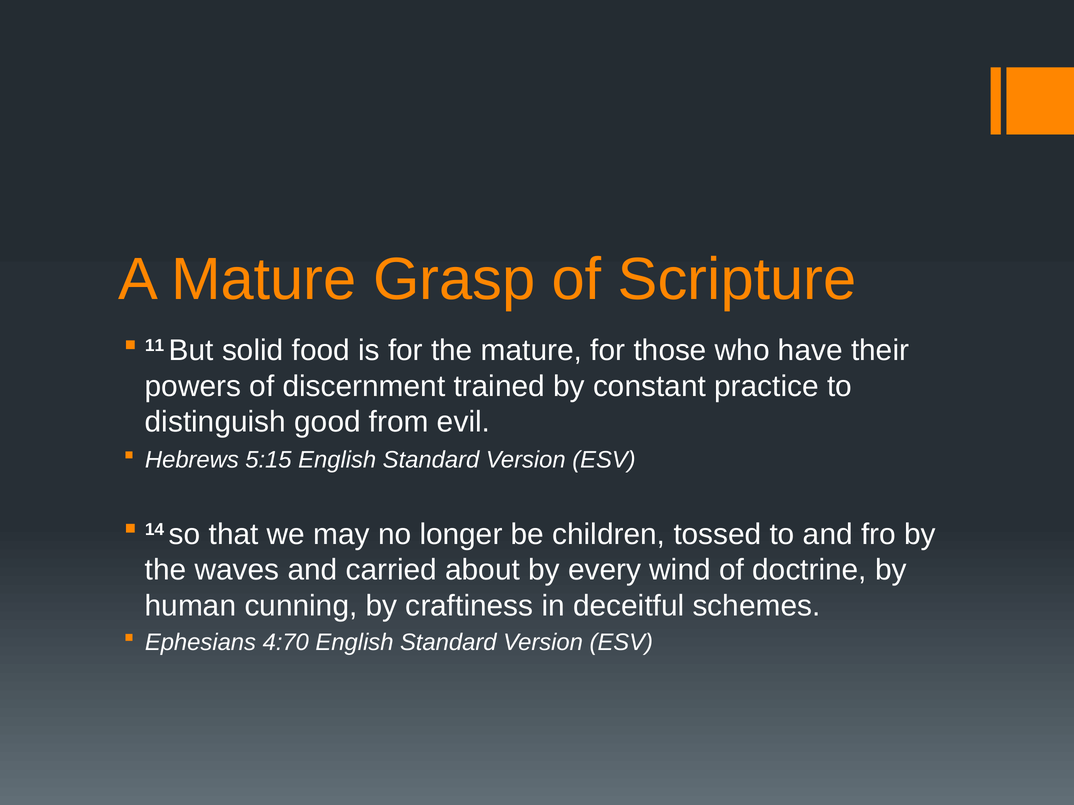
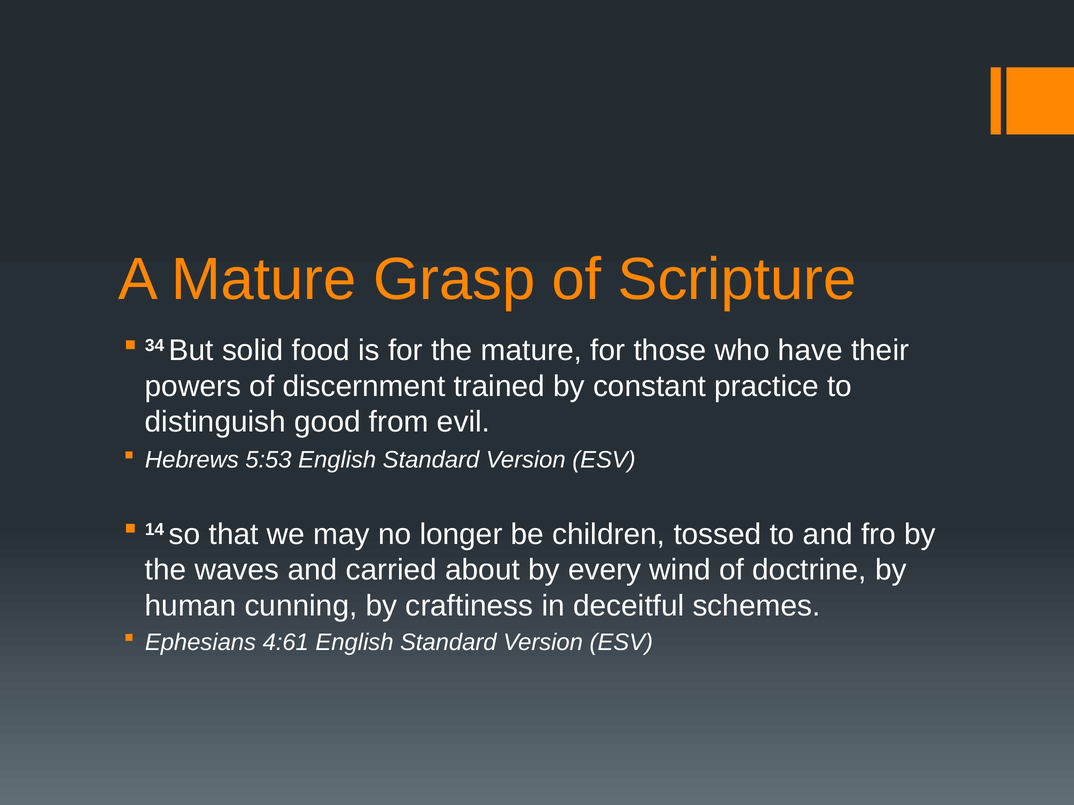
11: 11 -> 34
5:15: 5:15 -> 5:53
4:70: 4:70 -> 4:61
